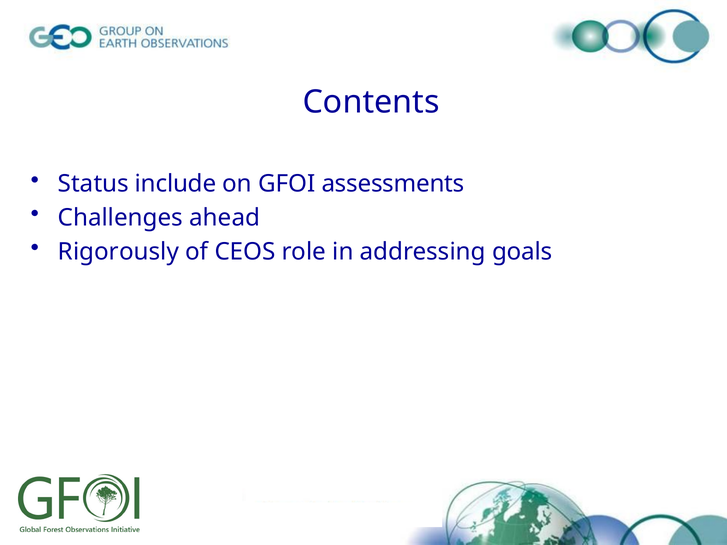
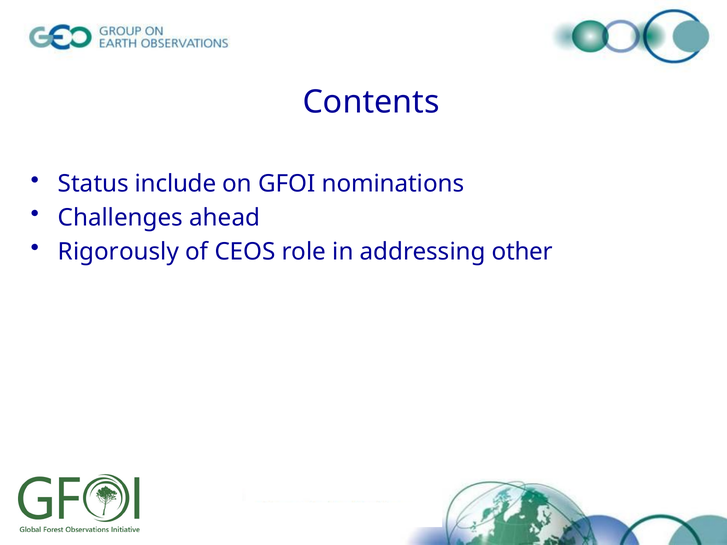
assessments: assessments -> nominations
goals: goals -> other
